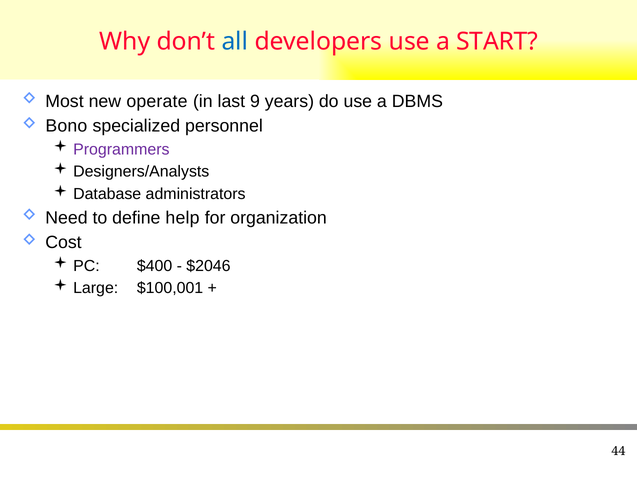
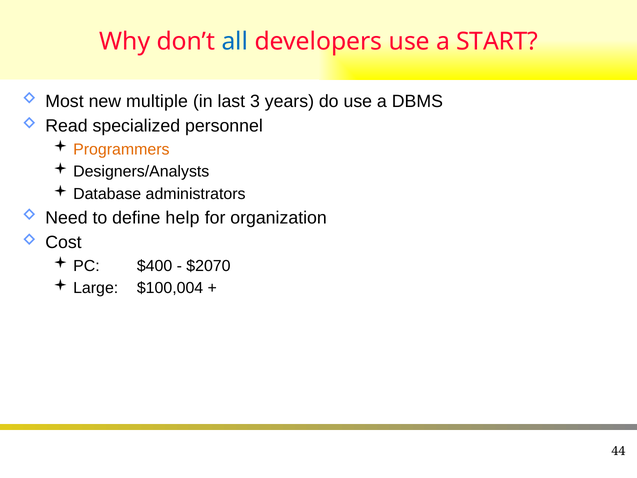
operate: operate -> multiple
9: 9 -> 3
Bono: Bono -> Read
Programmers colour: purple -> orange
$2046: $2046 -> $2070
$100,001: $100,001 -> $100,004
